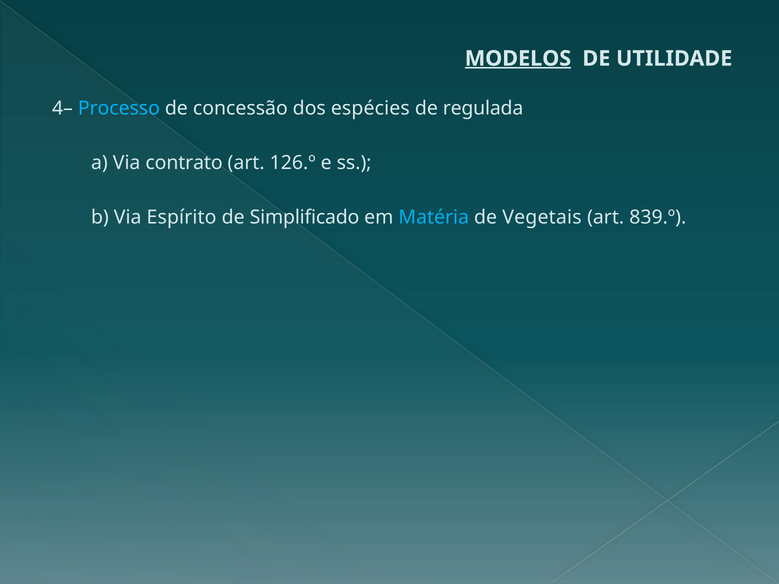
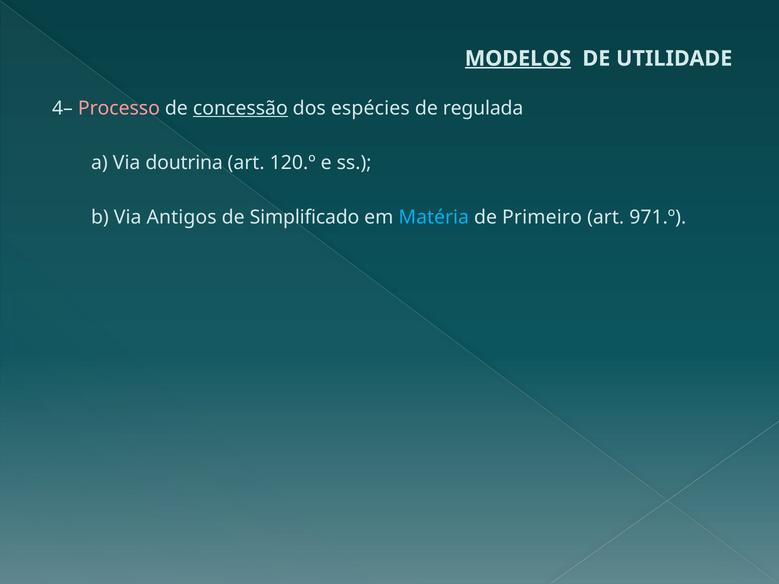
Processo colour: light blue -> pink
concessão underline: none -> present
contrato: contrato -> doutrina
126.º: 126.º -> 120.º
Espírito: Espírito -> Antigos
Vegetais: Vegetais -> Primeiro
839.º: 839.º -> 971.º
